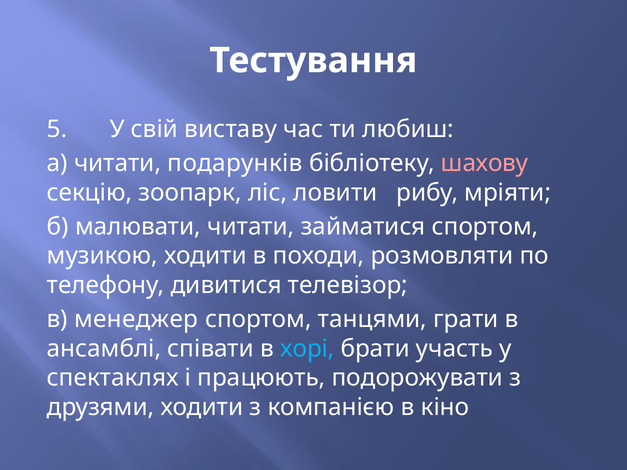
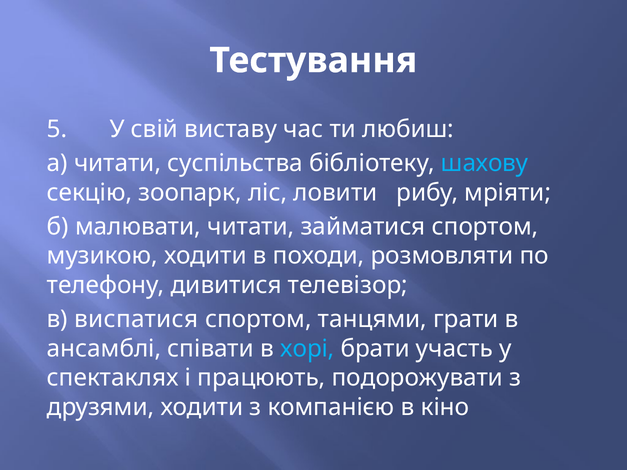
подарунків: подарунків -> суспільства
шахову colour: pink -> light blue
менеджер: менеджер -> виспатися
